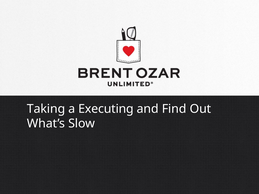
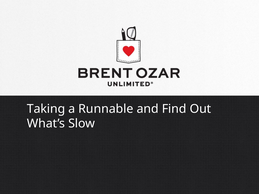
Executing: Executing -> Runnable
